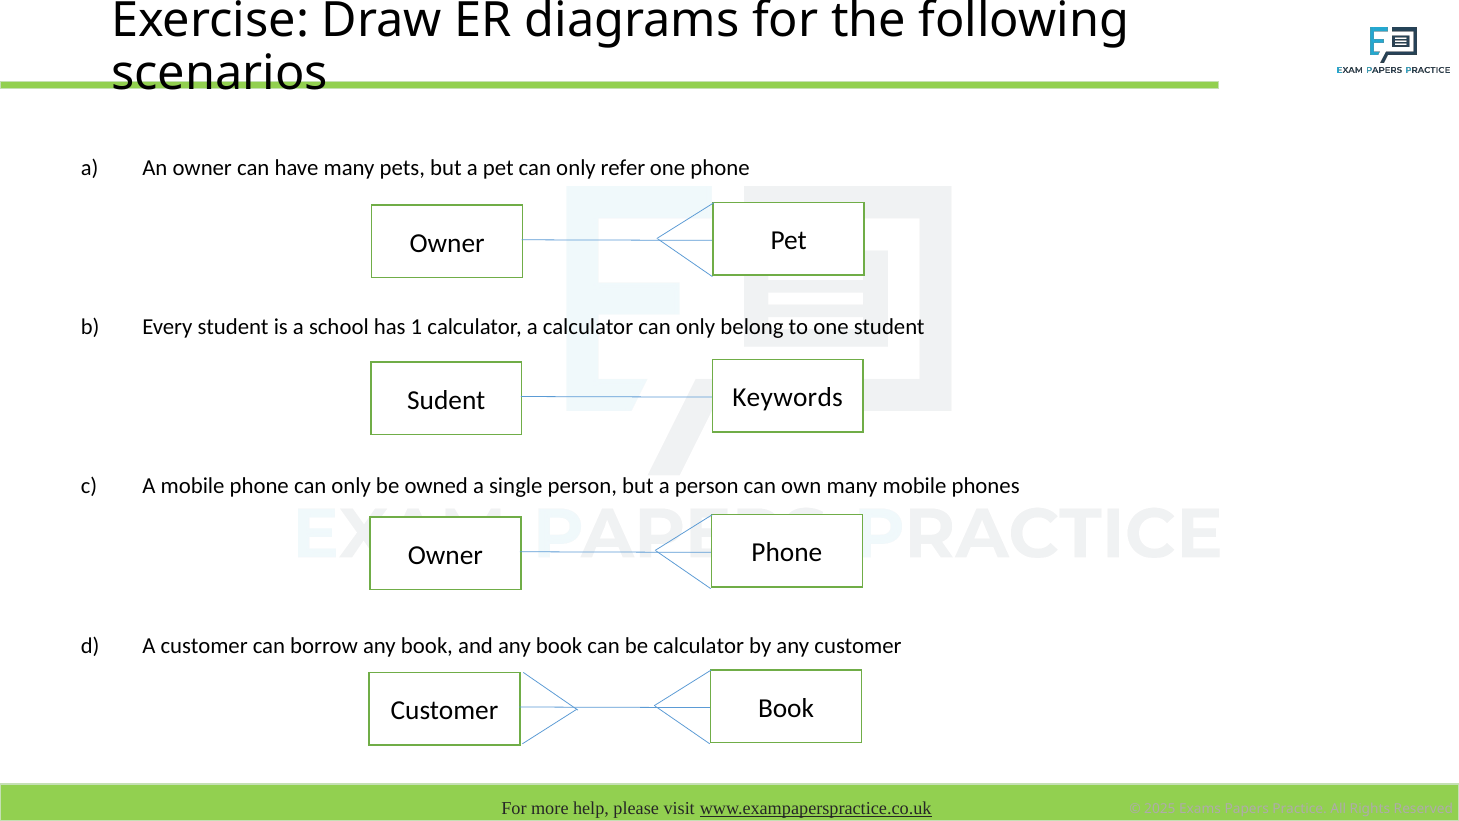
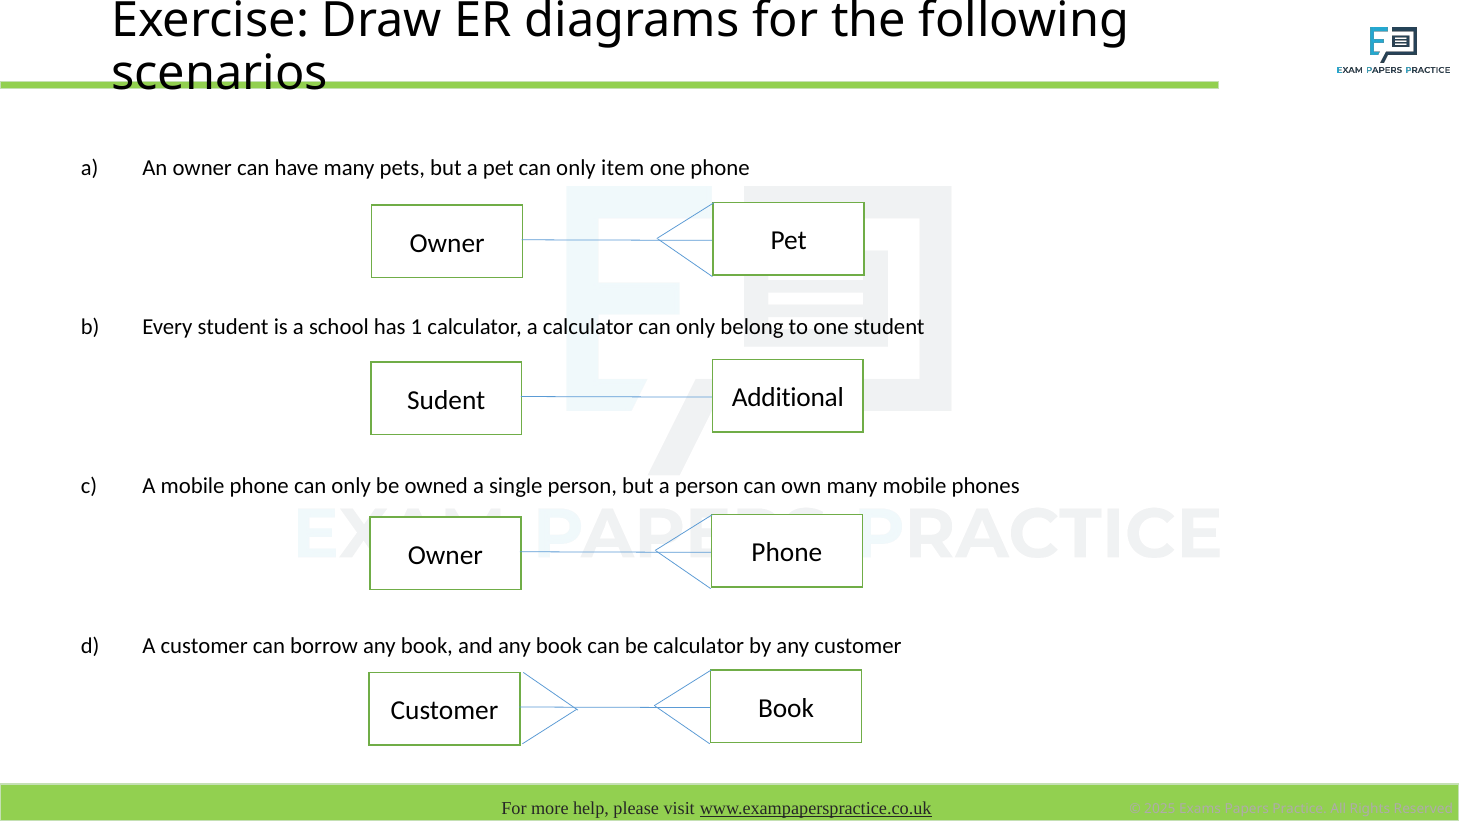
refer: refer -> item
Keywords: Keywords -> Additional
